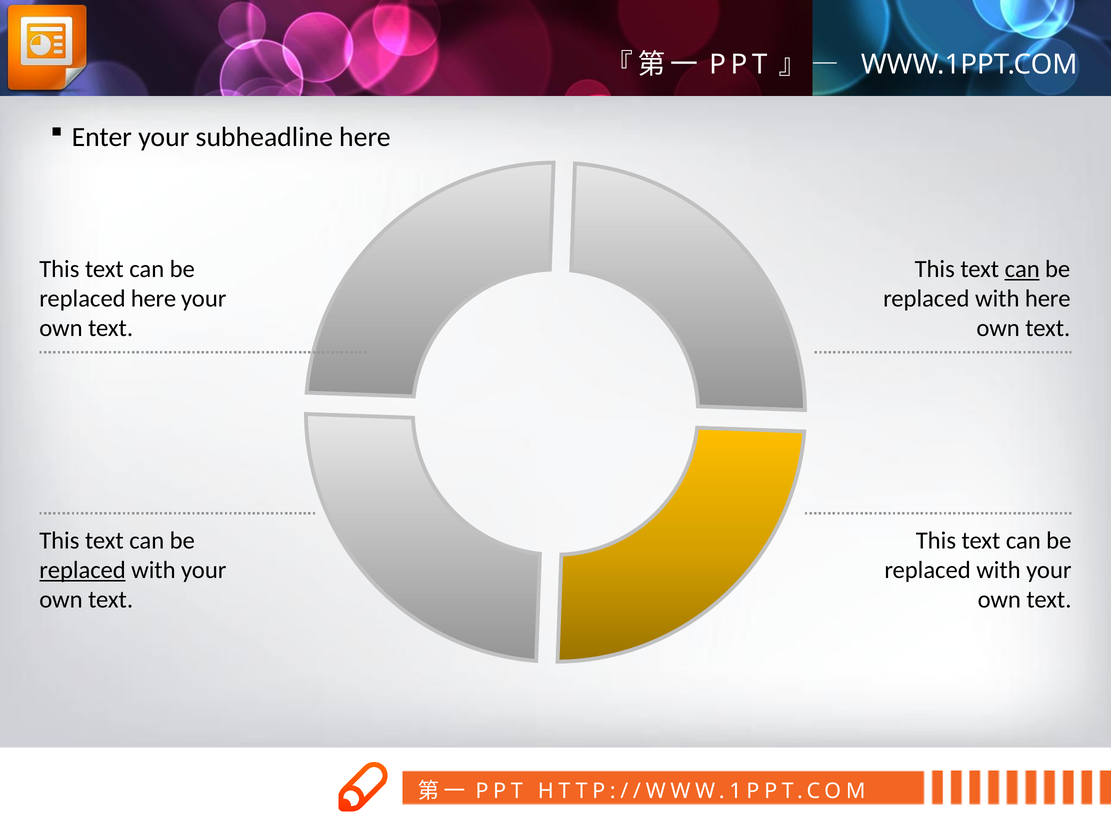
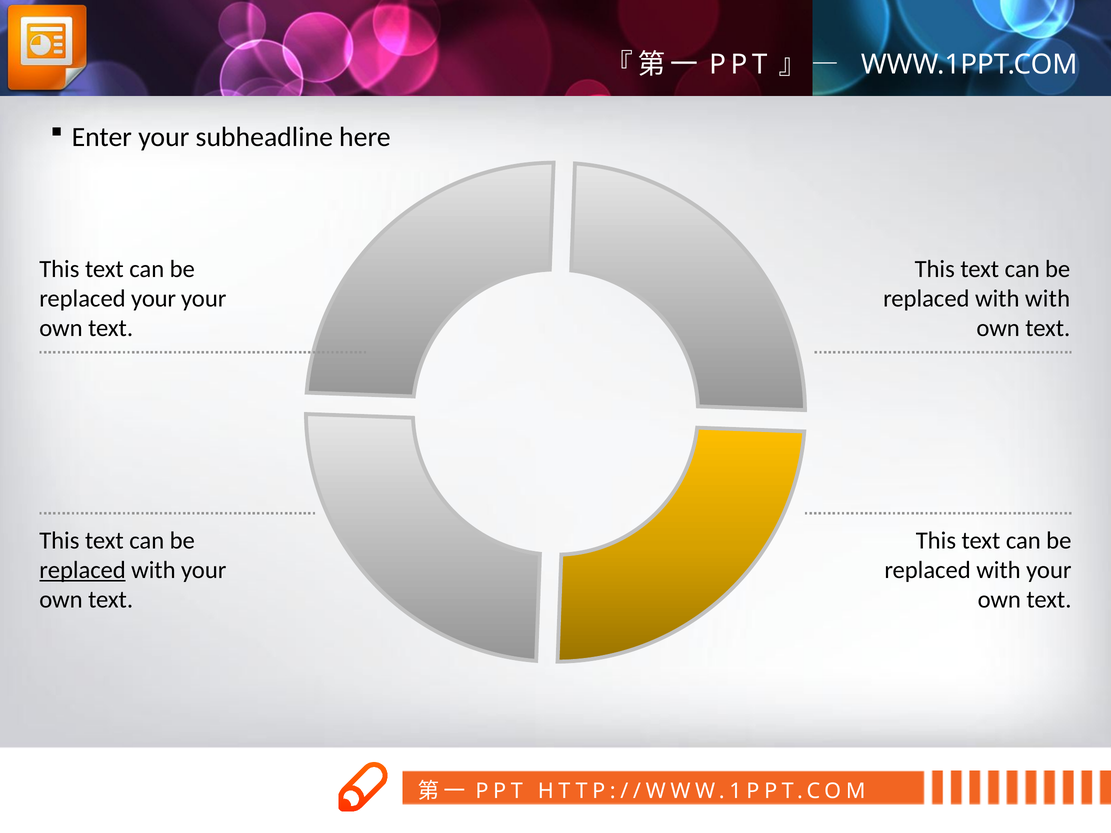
can at (1022, 269) underline: present -> none
replaced here: here -> your
with here: here -> with
